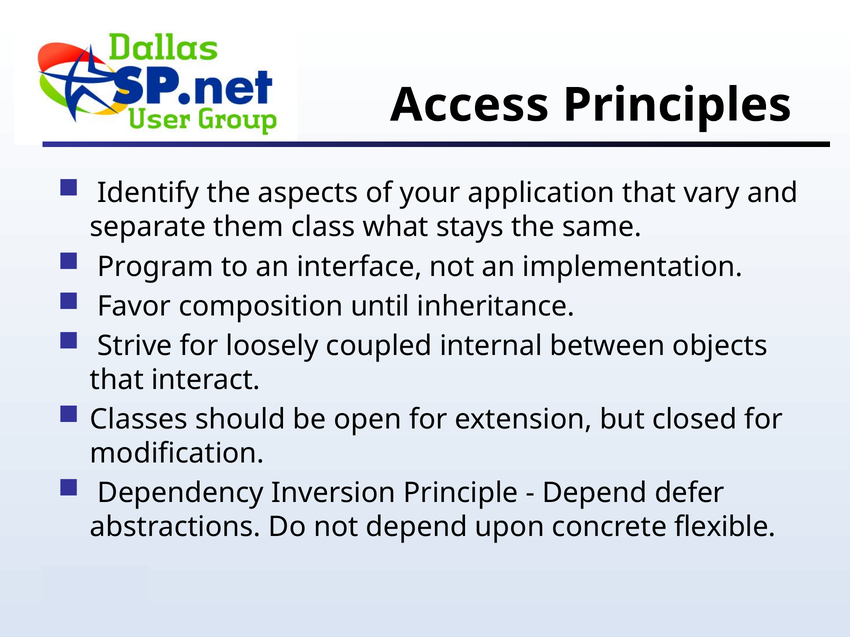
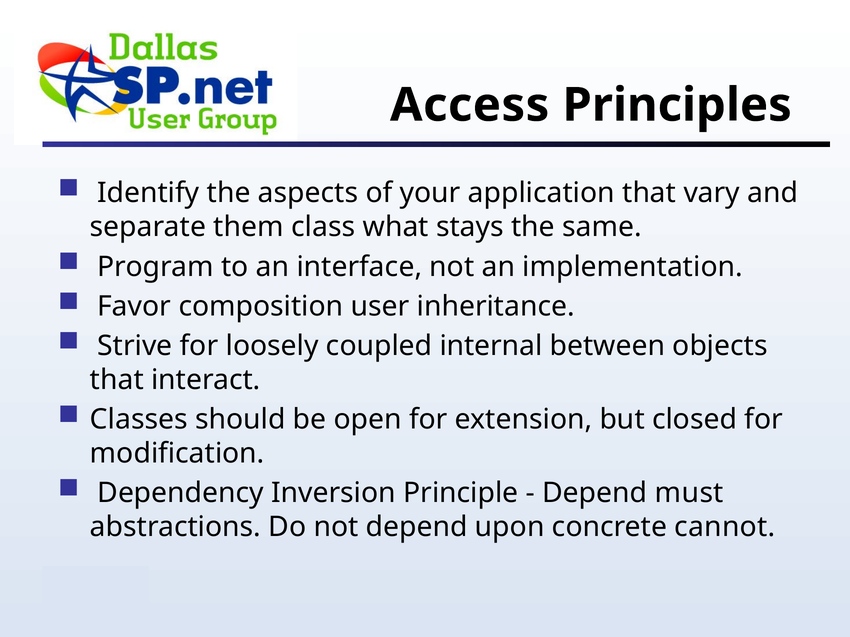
until: until -> user
defer: defer -> must
flexible: flexible -> cannot
